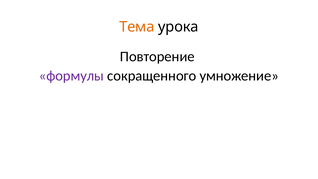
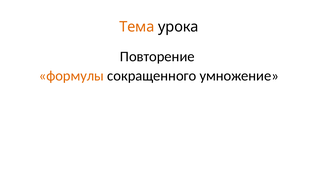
формулы colour: purple -> orange
